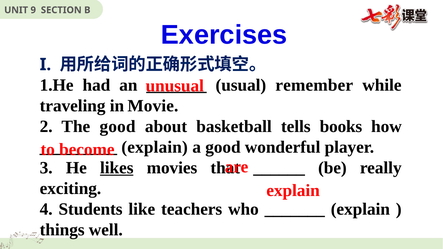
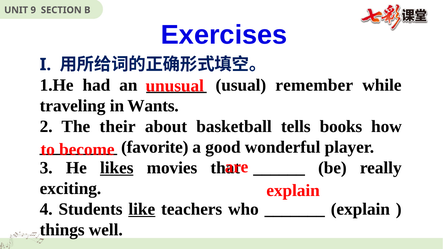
Movie: Movie -> Wants
The good: good -> their
explain at (155, 147): explain -> favorite
like underline: none -> present
